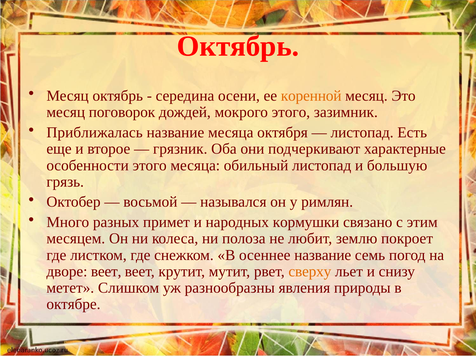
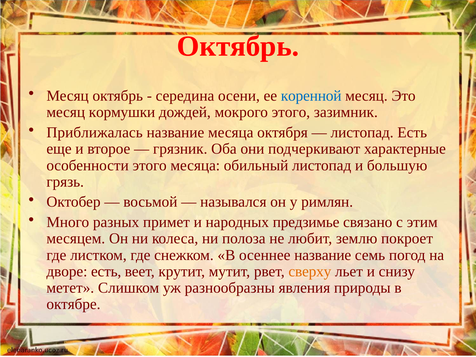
коренной colour: orange -> blue
поговорок: поговорок -> кормушки
кормушки: кормушки -> предзимье
дворе веет: веет -> есть
